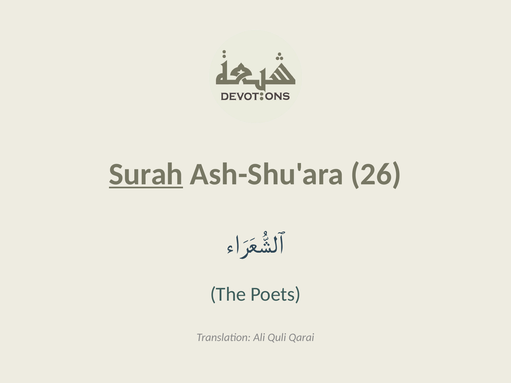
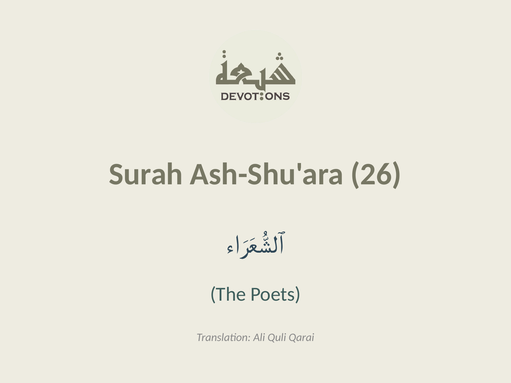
Surah underline: present -> none
